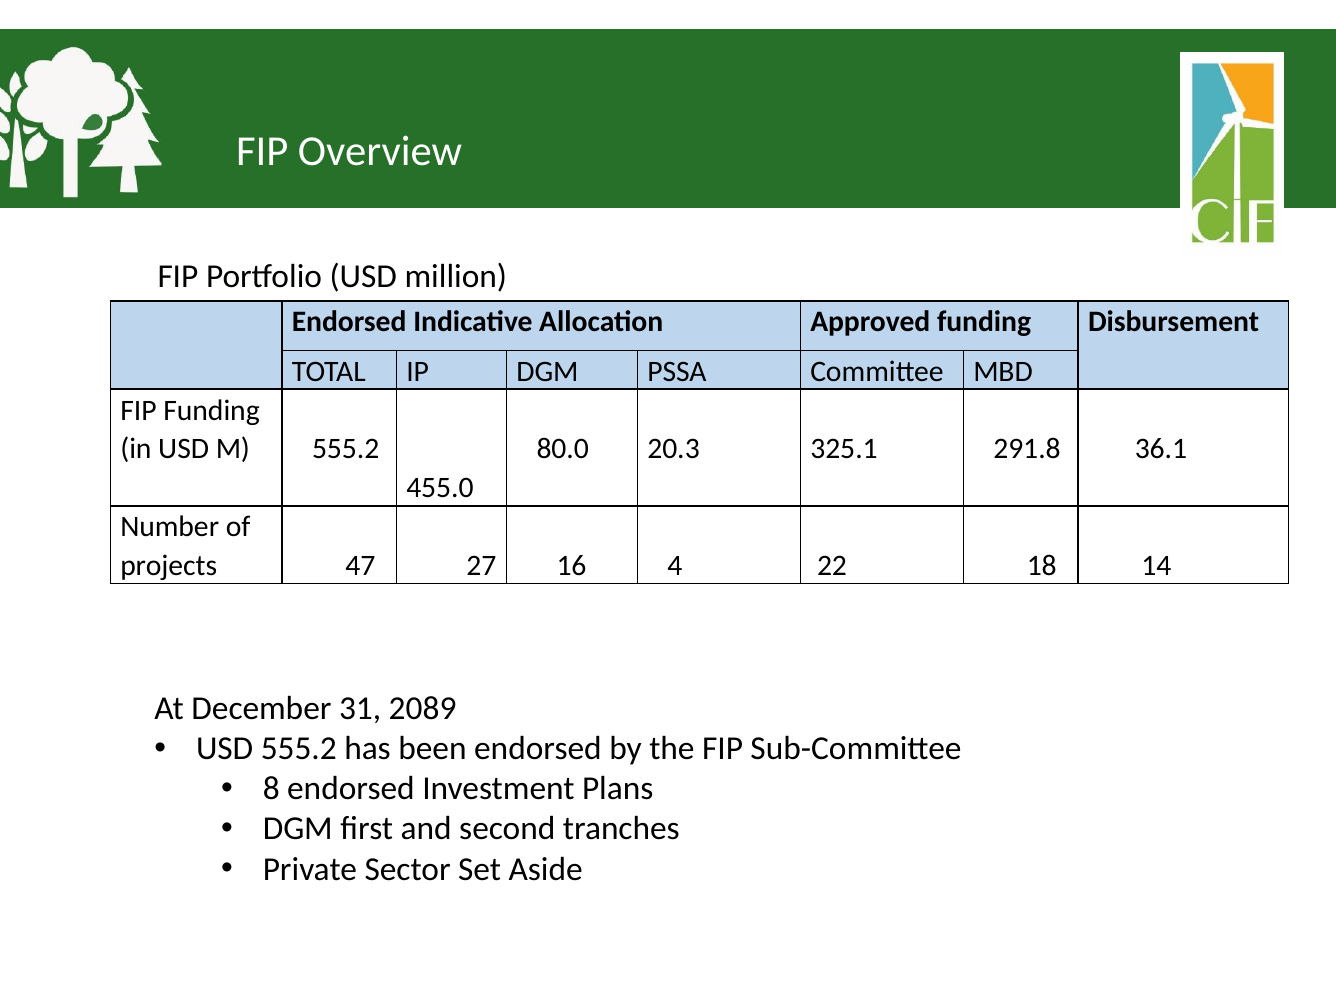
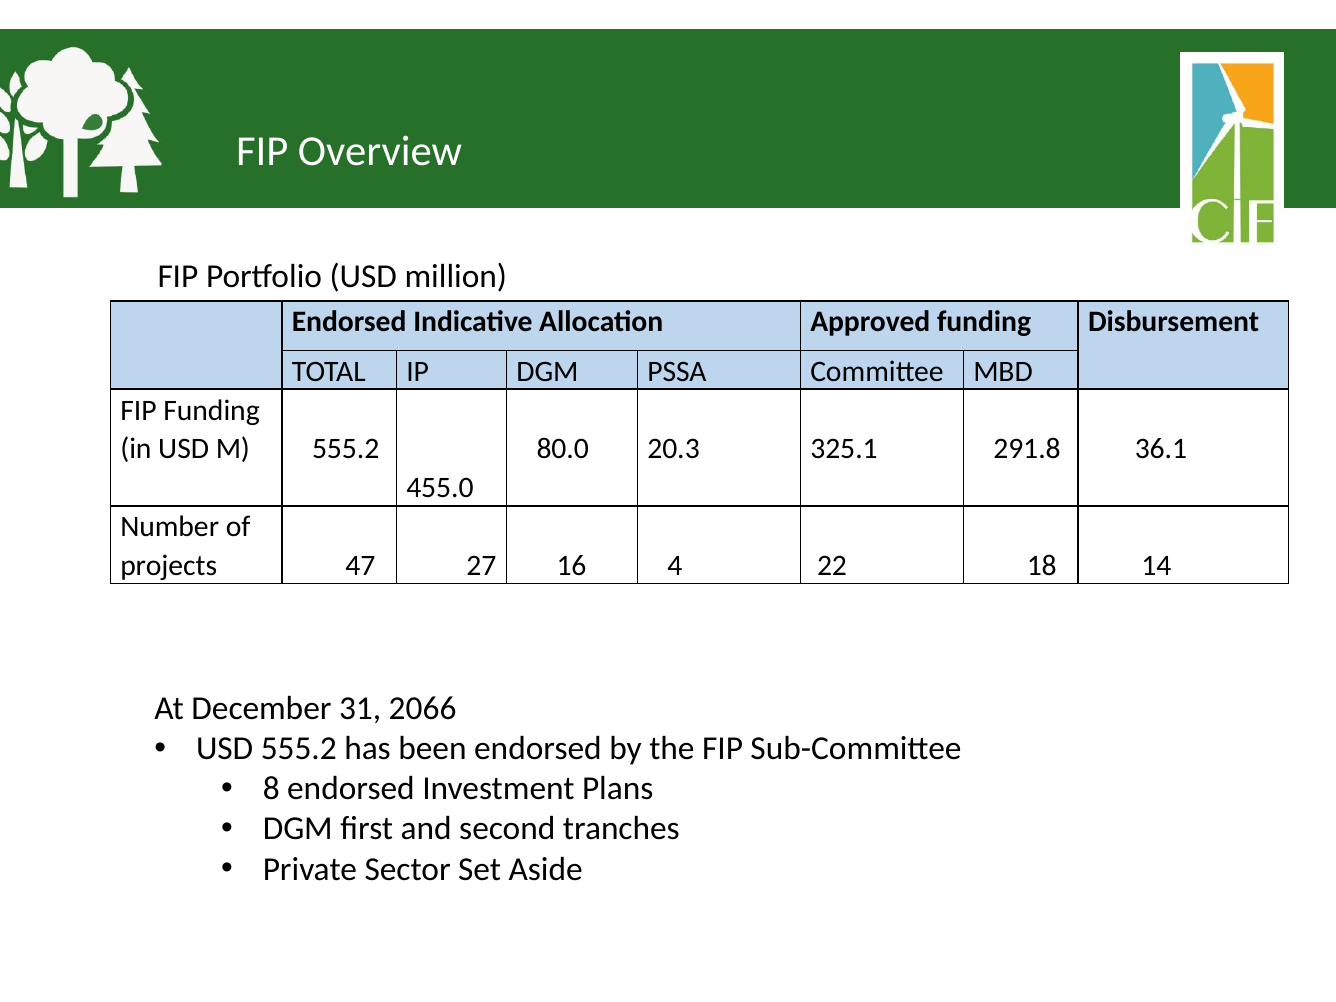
2089: 2089 -> 2066
